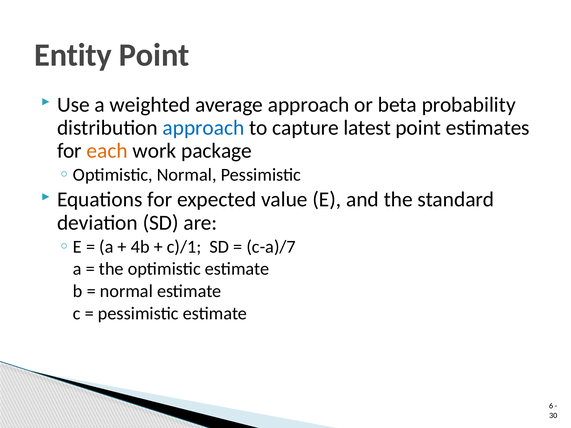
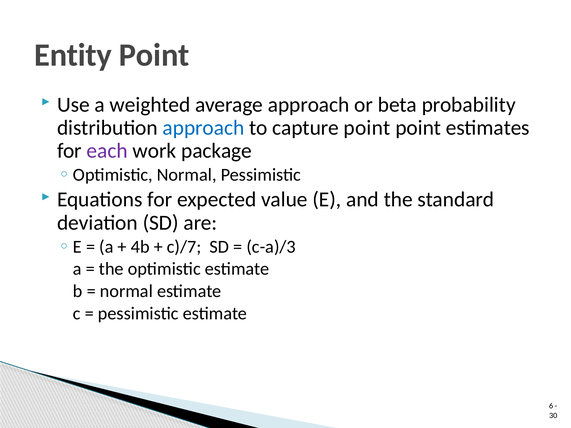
capture latest: latest -> point
each colour: orange -> purple
c)/1: c)/1 -> c)/7
c-a)/7: c-a)/7 -> c-a)/3
